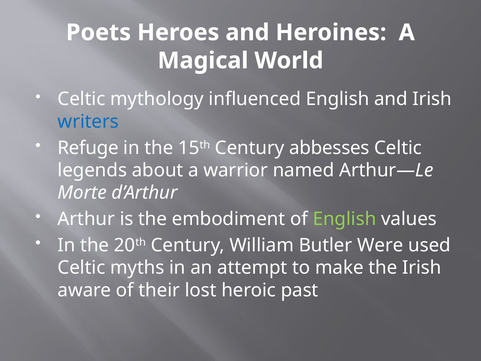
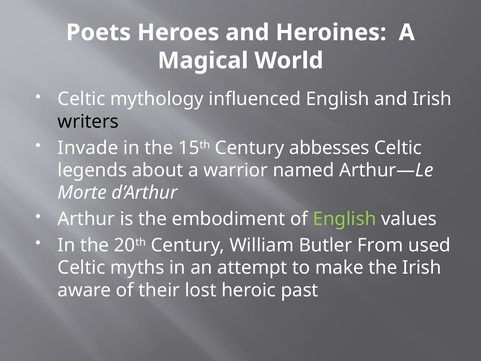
writers colour: blue -> black
Refuge: Refuge -> Invade
Were: Were -> From
